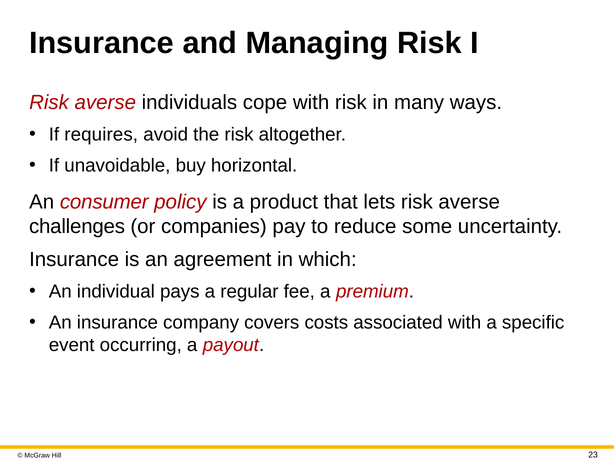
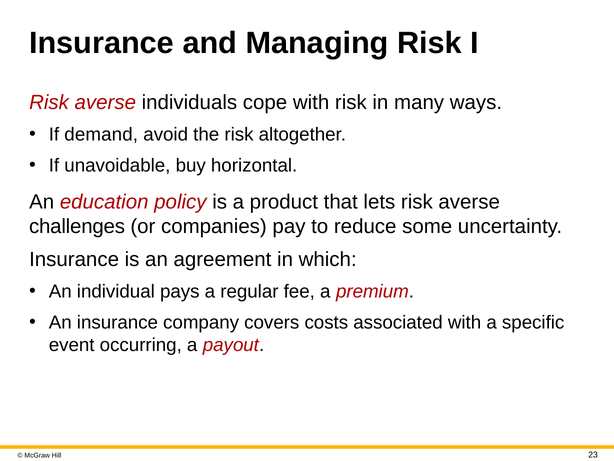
requires: requires -> demand
consumer: consumer -> education
